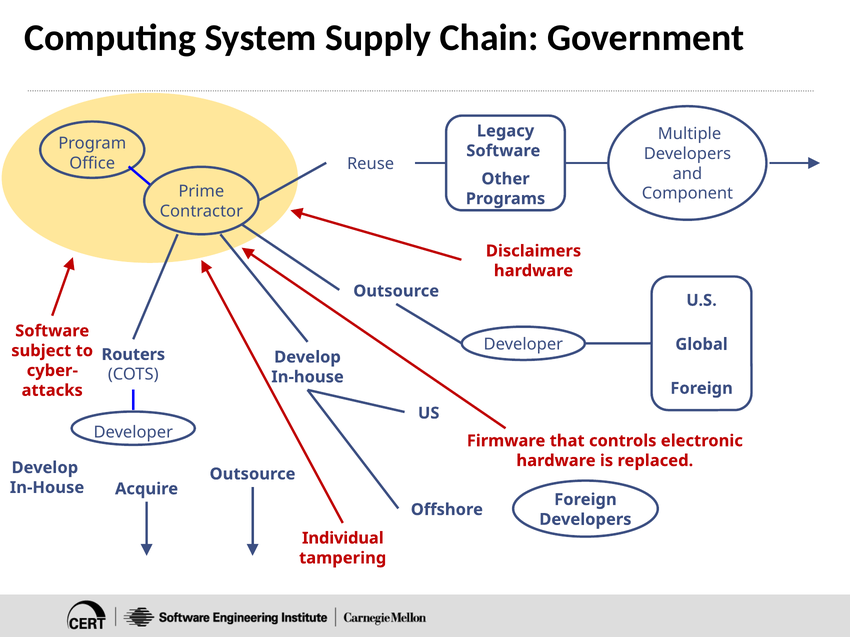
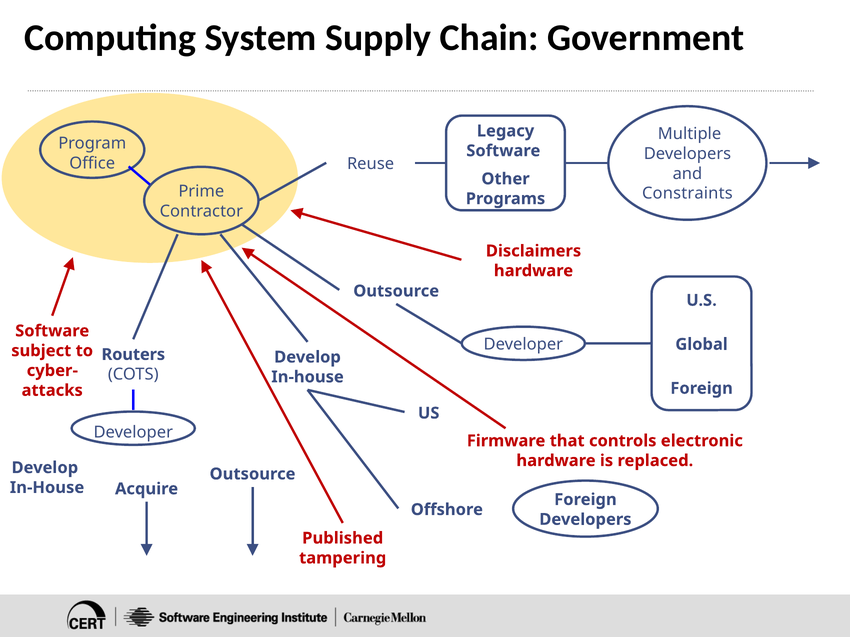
Component: Component -> Constraints
Individual: Individual -> Published
